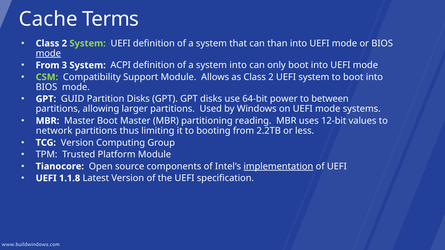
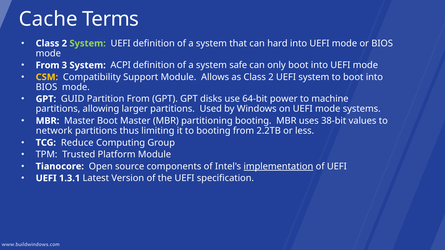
than: than -> hard
mode at (48, 53) underline: present -> none
system into: into -> safe
CSM colour: light green -> yellow
Partition Disks: Disks -> From
between: between -> machine
partitioning reading: reading -> booting
12-bit: 12-bit -> 38-bit
TCG Version: Version -> Reduce
1.1.8: 1.1.8 -> 1.3.1
